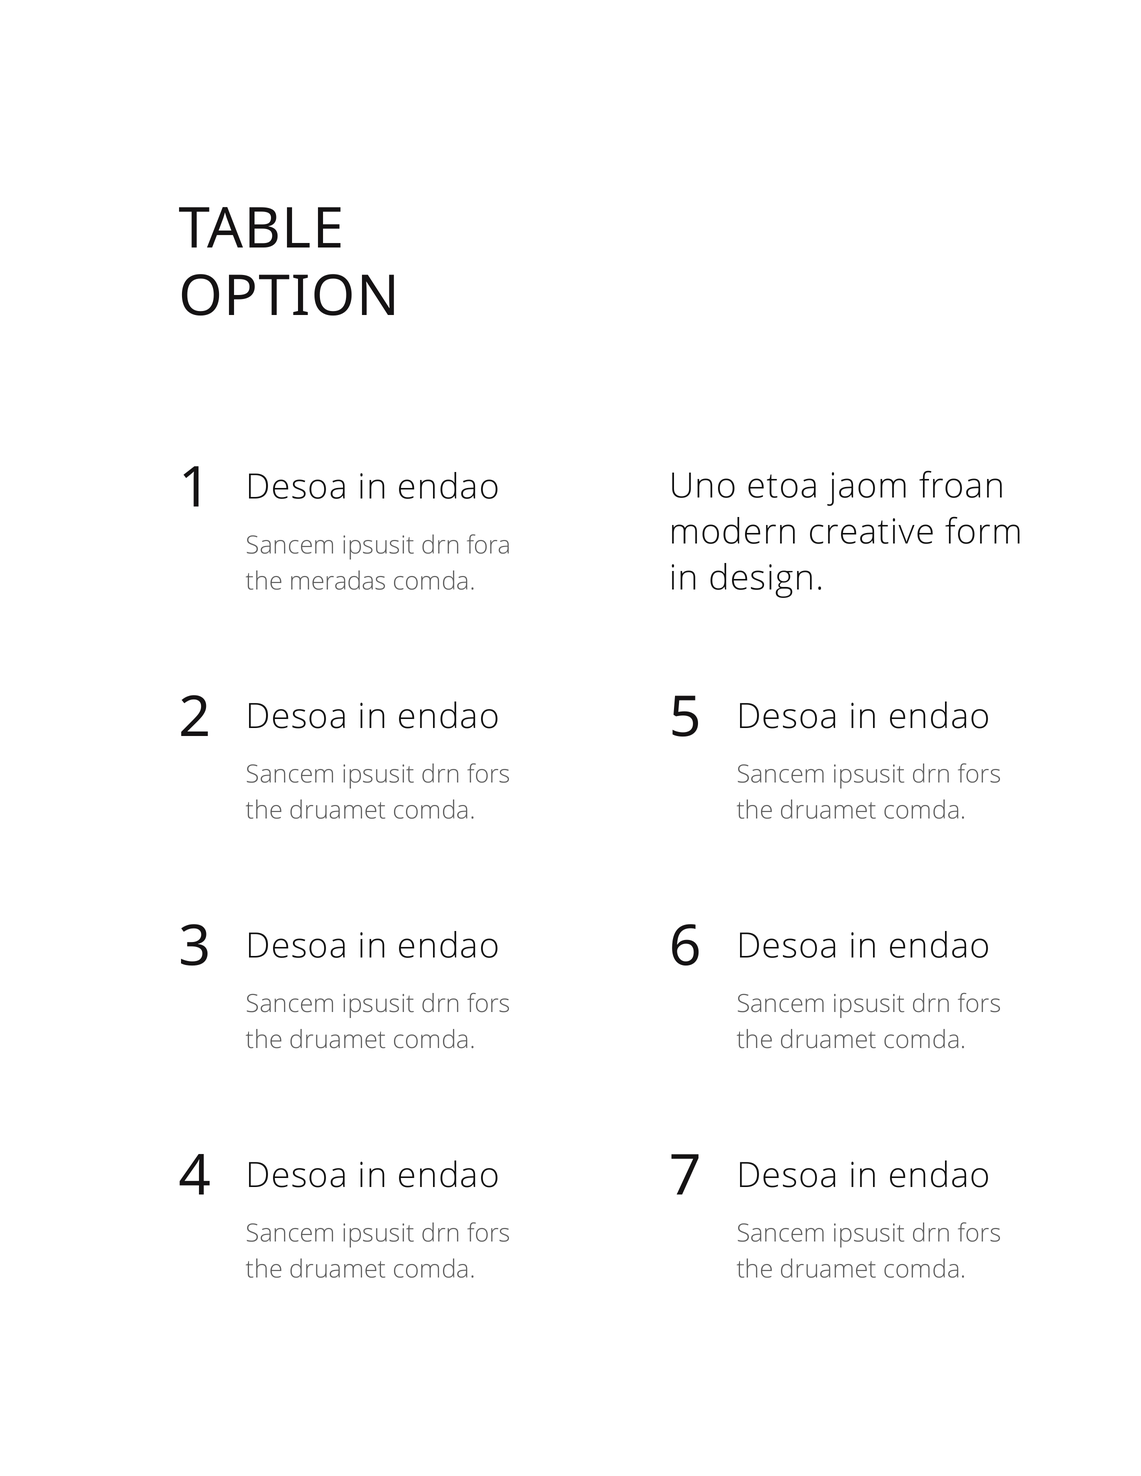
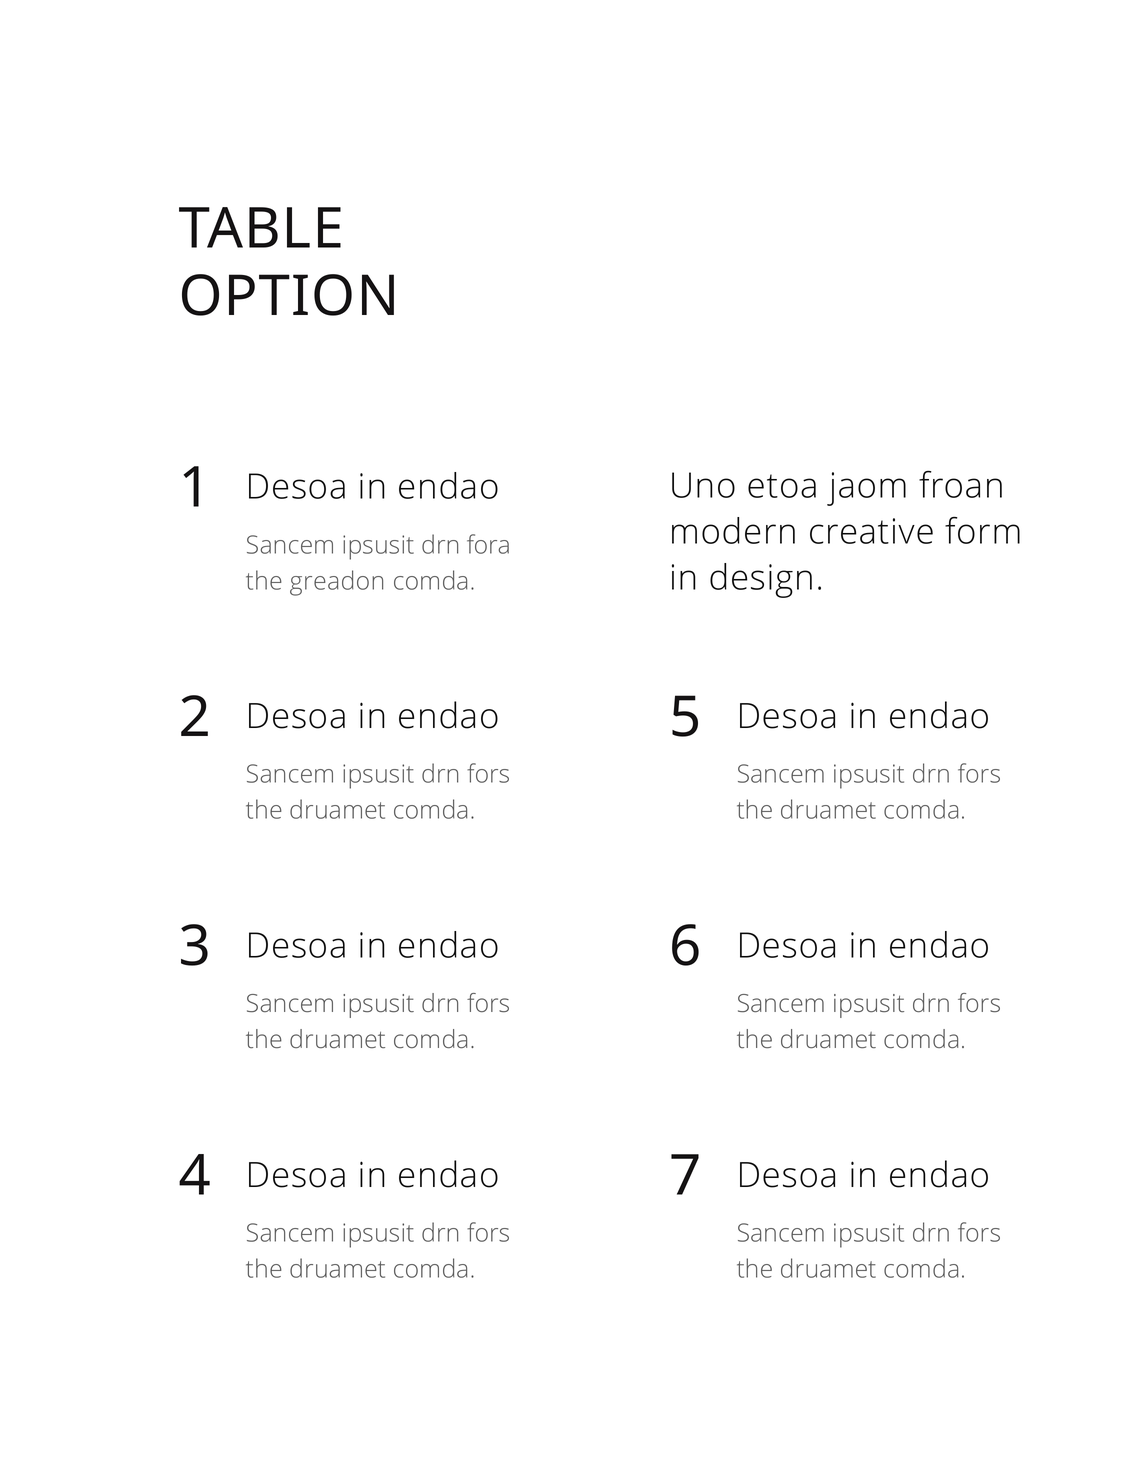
meradas: meradas -> greadon
